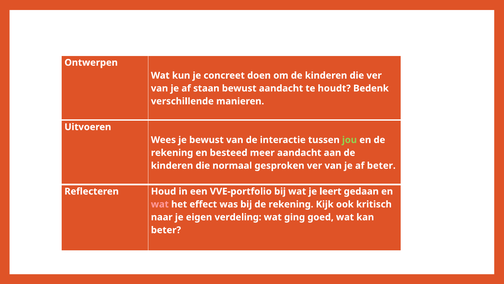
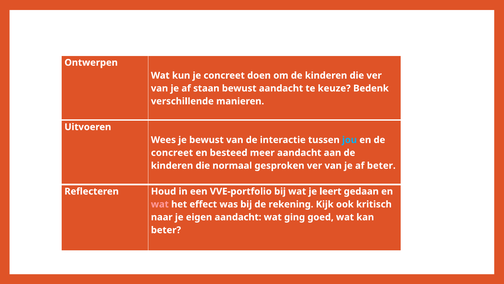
houdt: houdt -> keuze
jou colour: light green -> light blue
rekening at (172, 153): rekening -> concreet
eigen verdeling: verdeling -> aandacht
